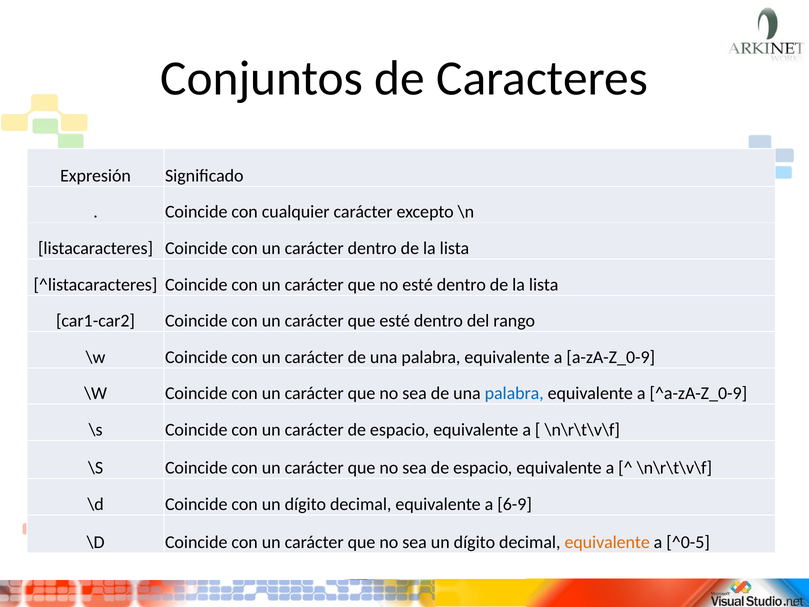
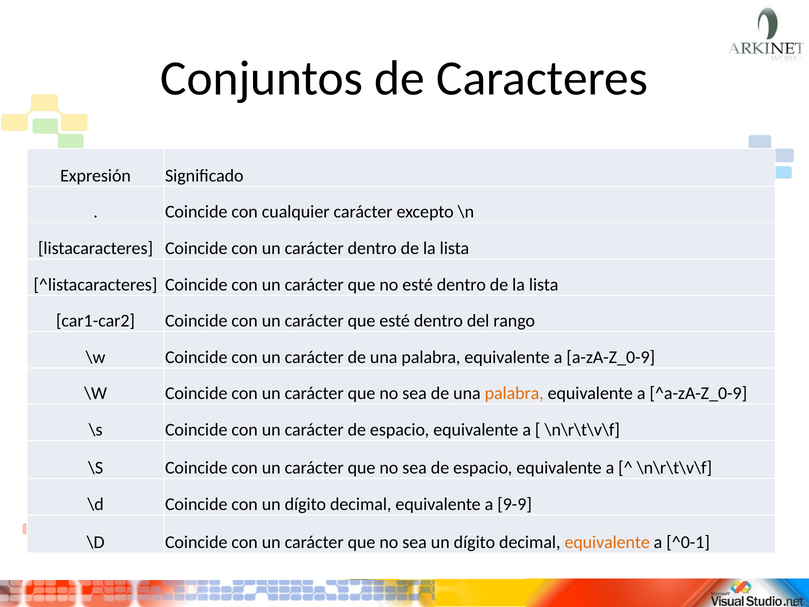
palabra at (514, 393) colour: blue -> orange
6-9: 6-9 -> 9-9
^0-5: ^0-5 -> ^0-1
